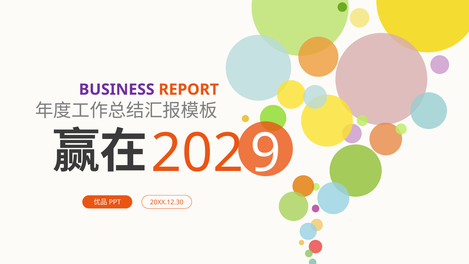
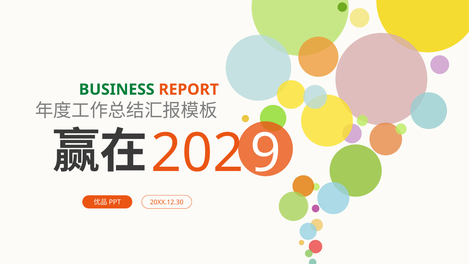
BUSINESS colour: purple -> green
